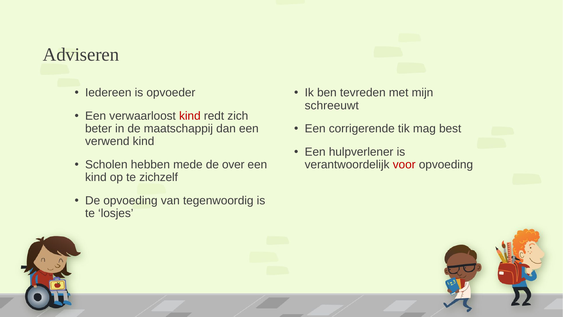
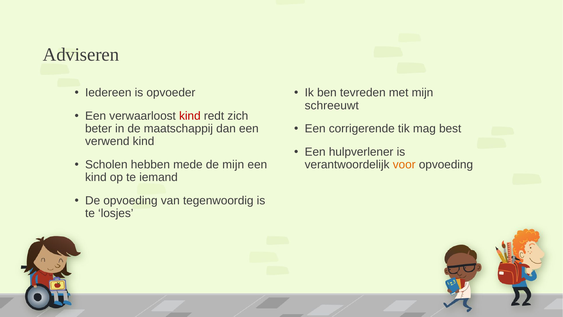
de over: over -> mijn
voor colour: red -> orange
zichzelf: zichzelf -> iemand
